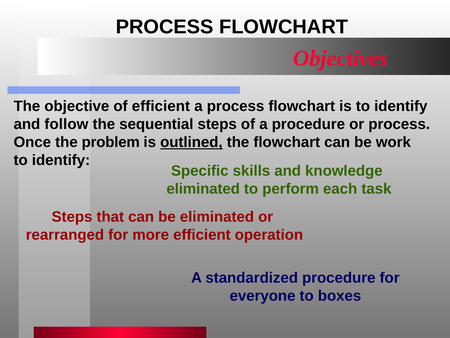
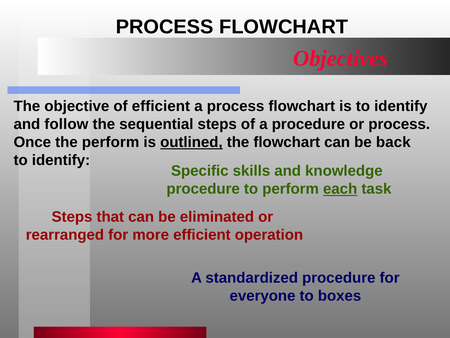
the problem: problem -> perform
work: work -> back
eliminated at (203, 189): eliminated -> procedure
each underline: none -> present
